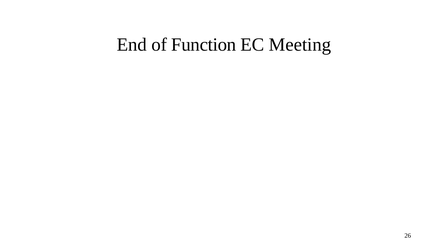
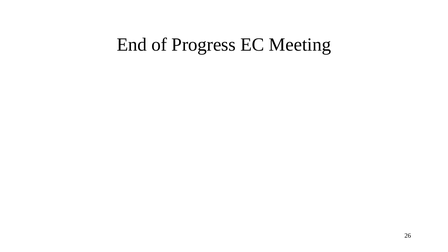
Function: Function -> Progress
